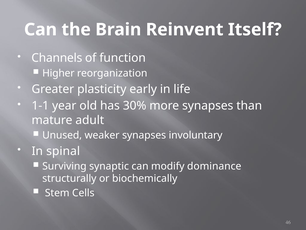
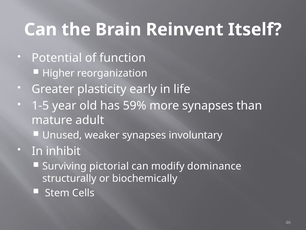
Channels: Channels -> Potential
1-1: 1-1 -> 1-5
30%: 30% -> 59%
spinal: spinal -> inhibit
synaptic: synaptic -> pictorial
